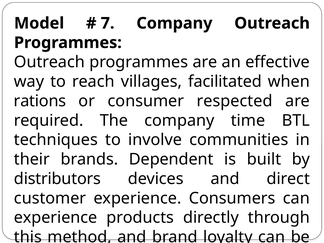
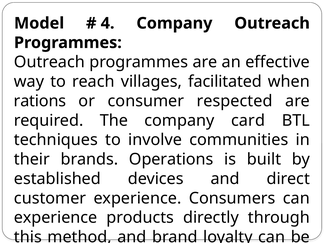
7: 7 -> 4
time: time -> card
Dependent: Dependent -> Operations
distributors: distributors -> established
